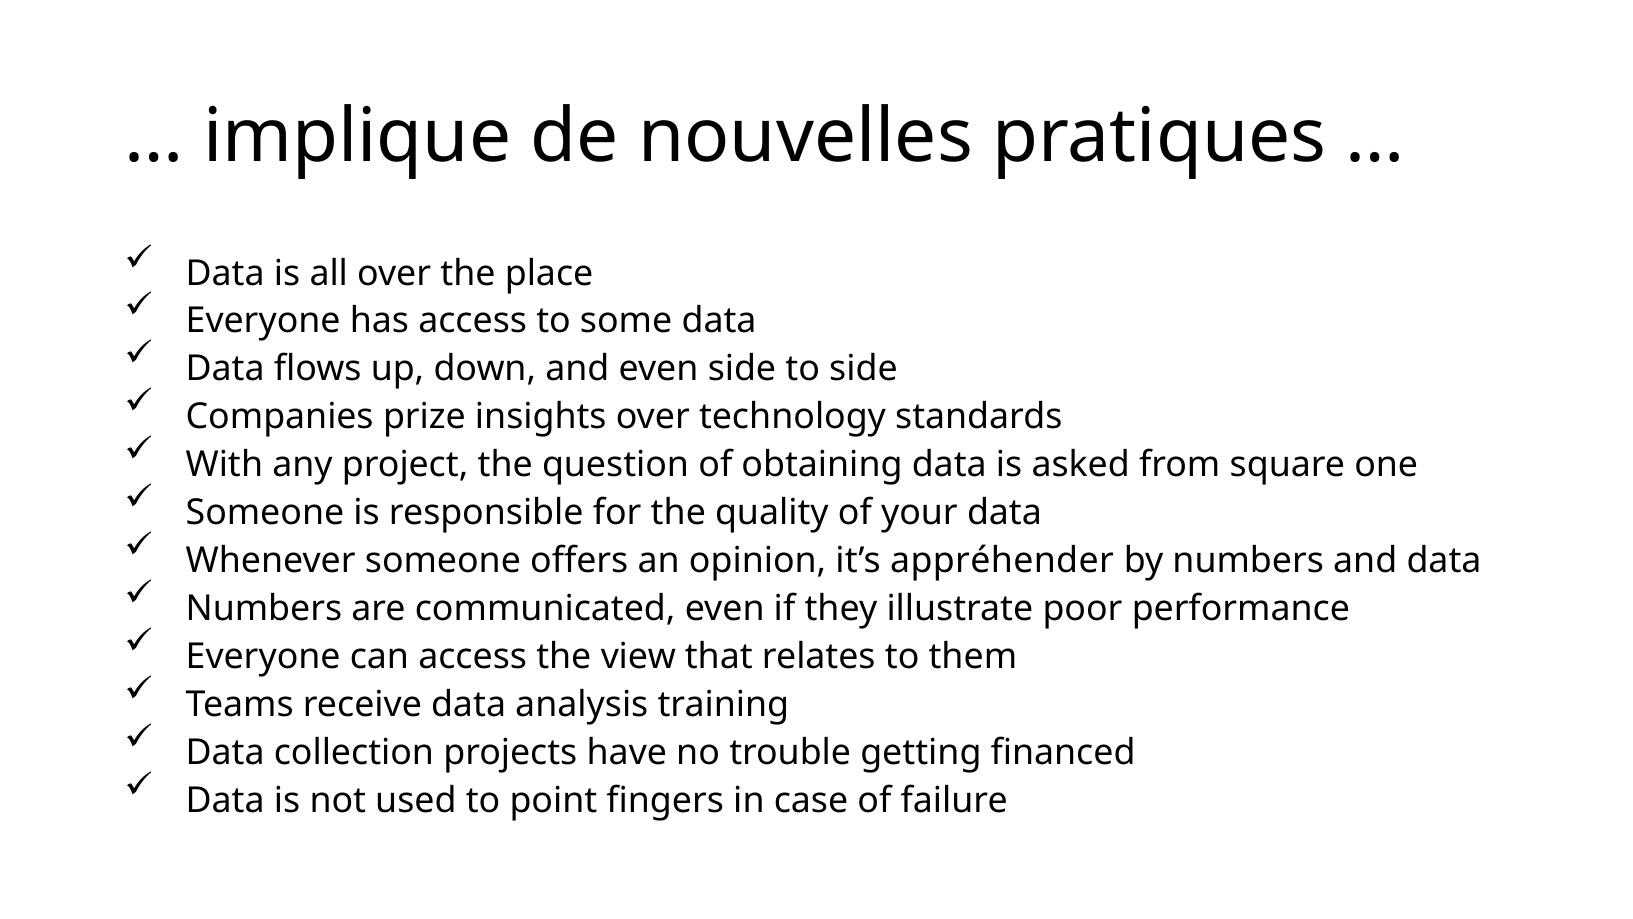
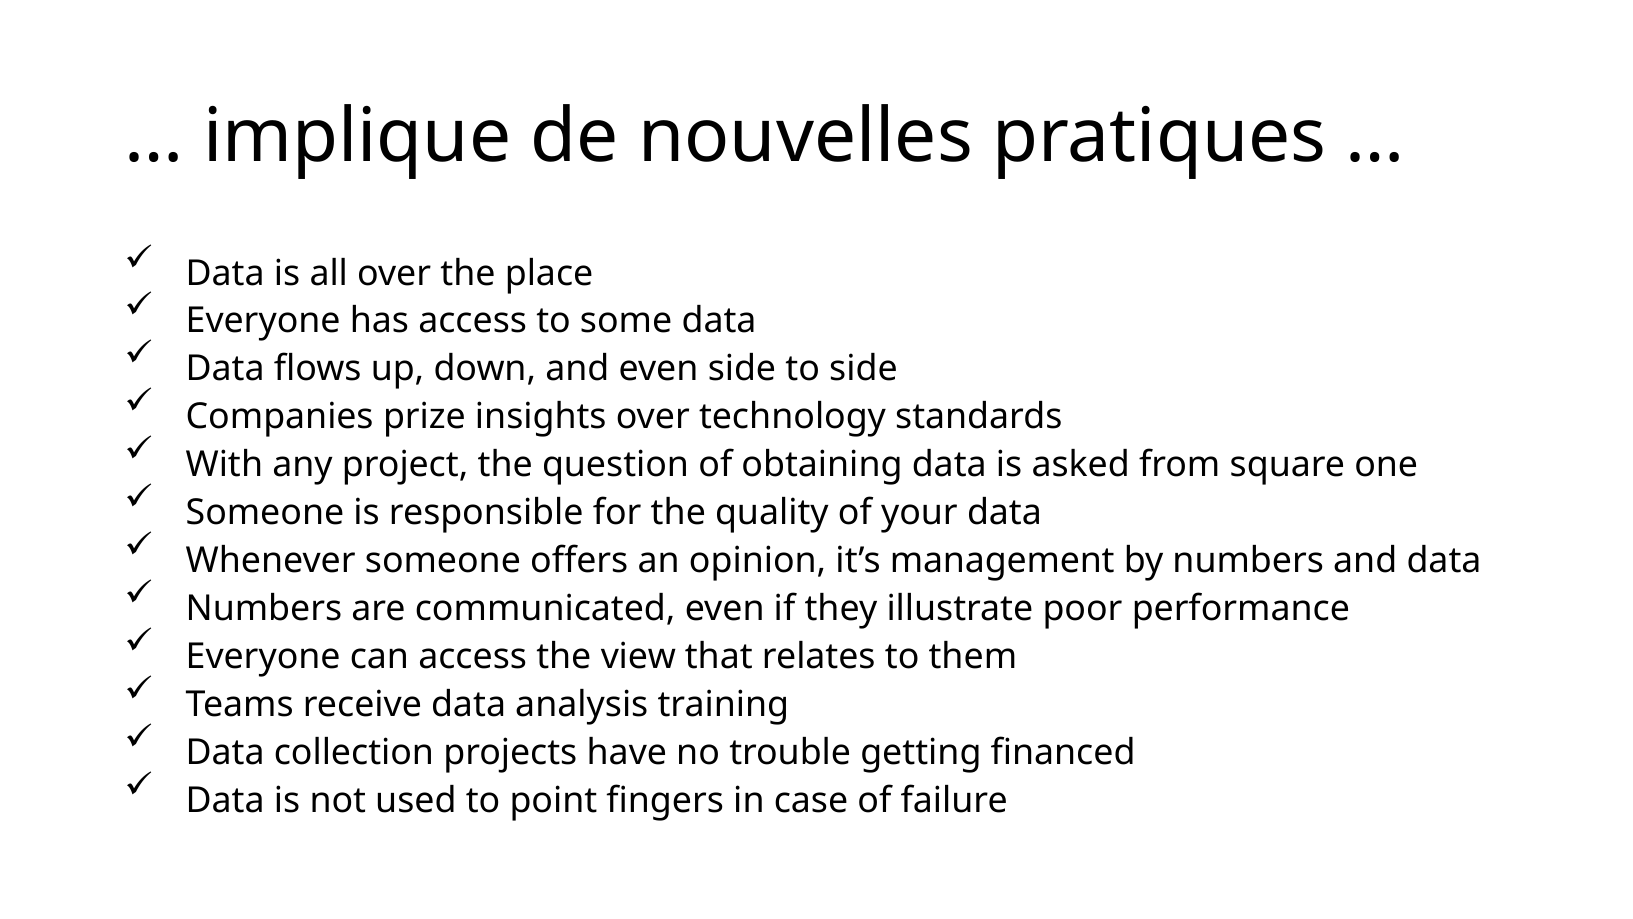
appréhender: appréhender -> management
